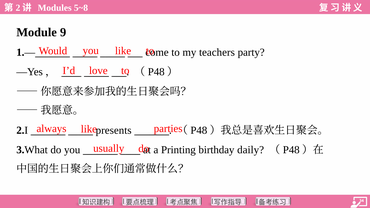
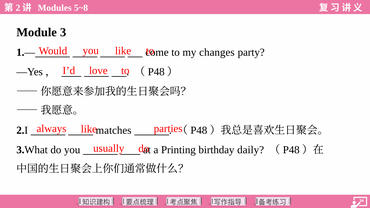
9: 9 -> 3
teachers: teachers -> changes
presents: presents -> matches
